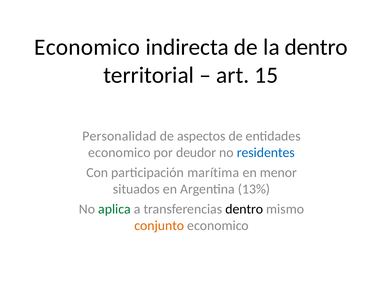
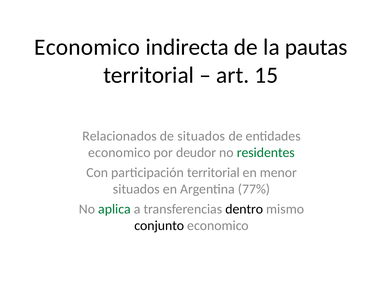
la dentro: dentro -> pautas
Personalidad: Personalidad -> Relacionados
de aspectos: aspectos -> situados
residentes colour: blue -> green
participación marítima: marítima -> territorial
13%: 13% -> 77%
conjunto colour: orange -> black
